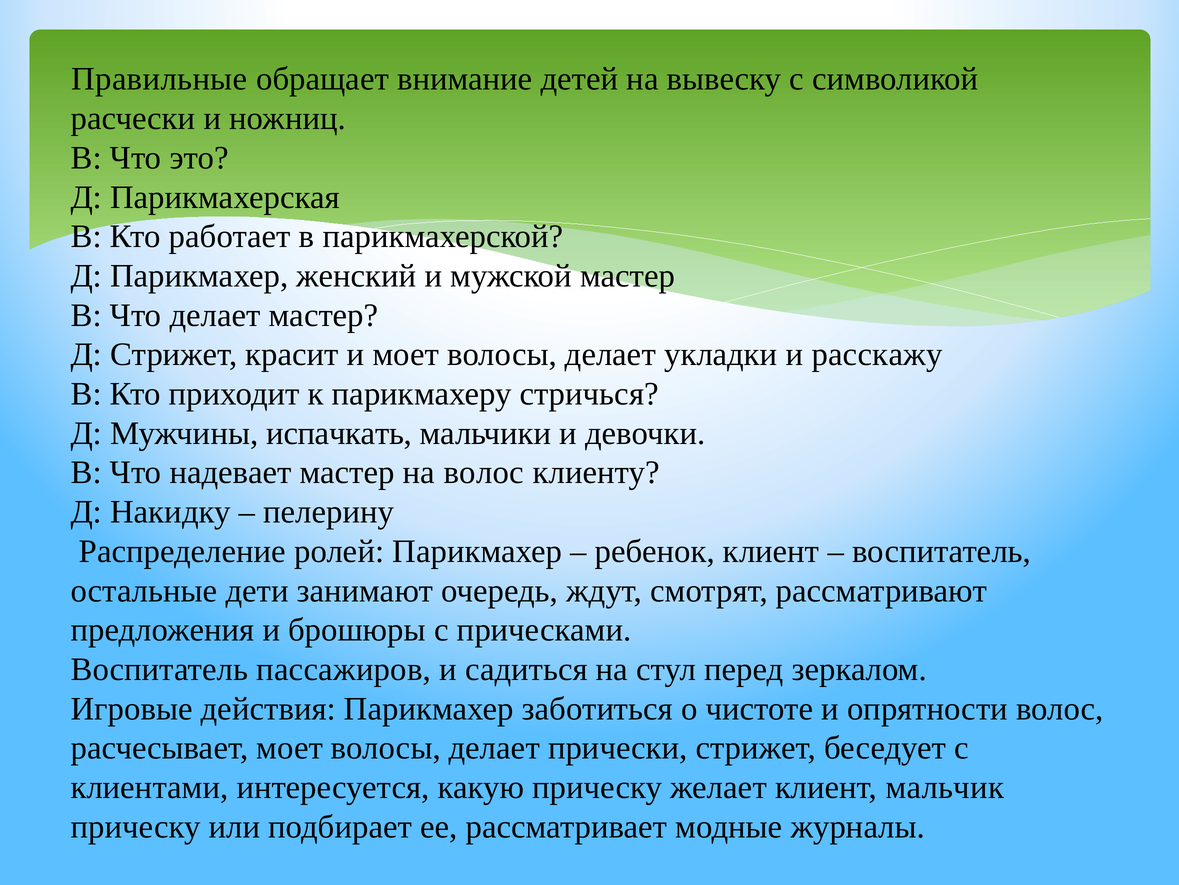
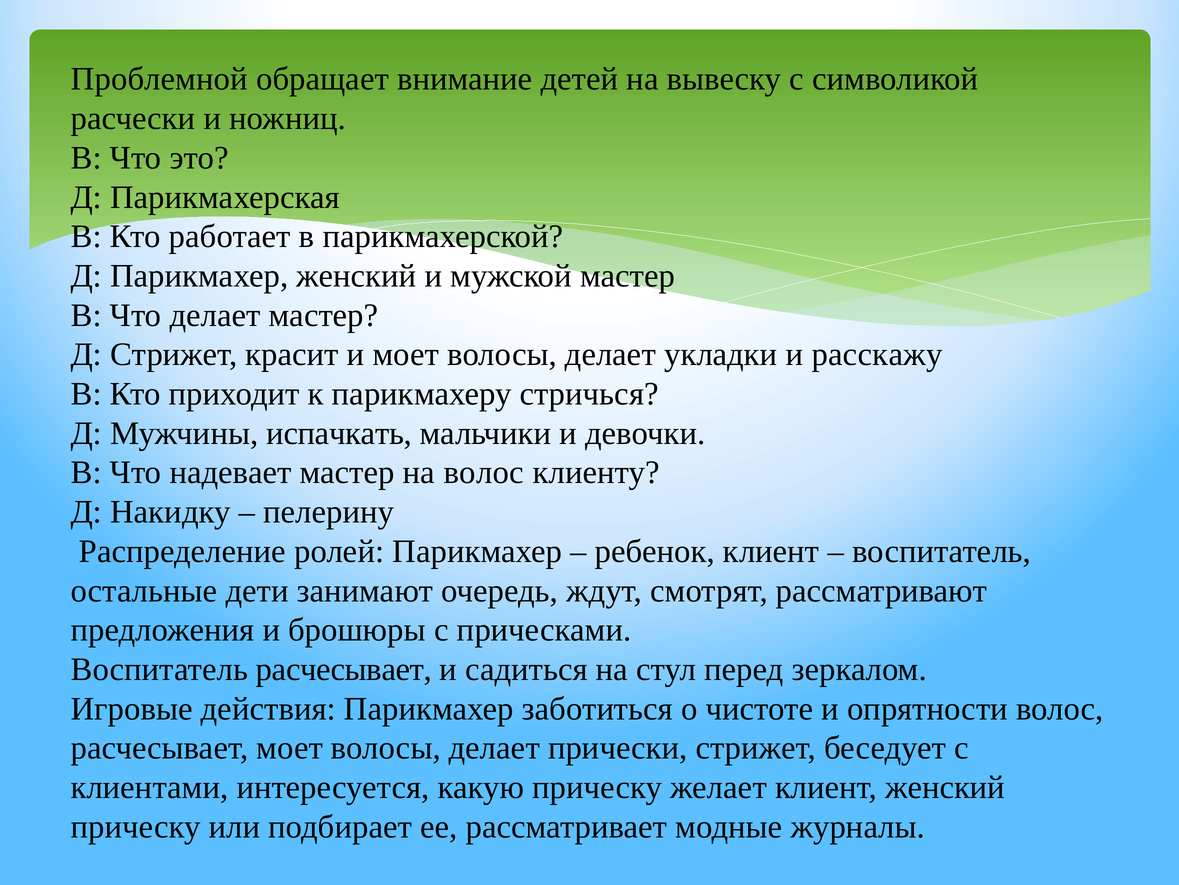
Правильные: Правильные -> Проблемной
Воспитатель пассажиров: пассажиров -> расчесывает
клиент мальчик: мальчик -> женский
